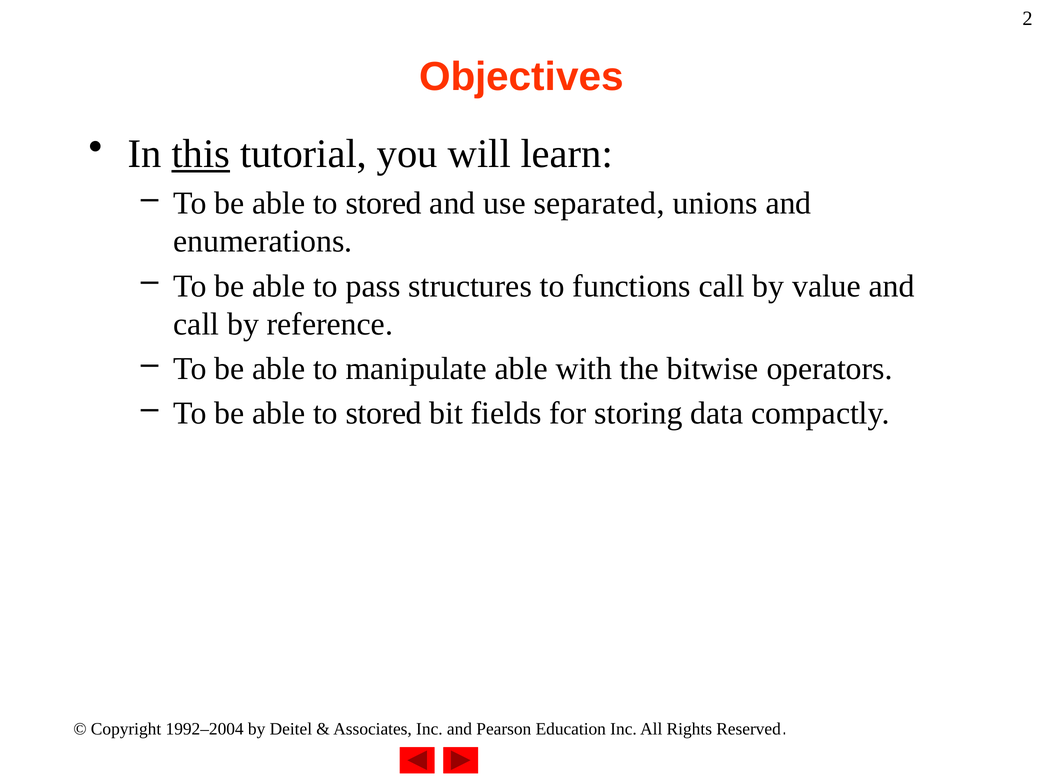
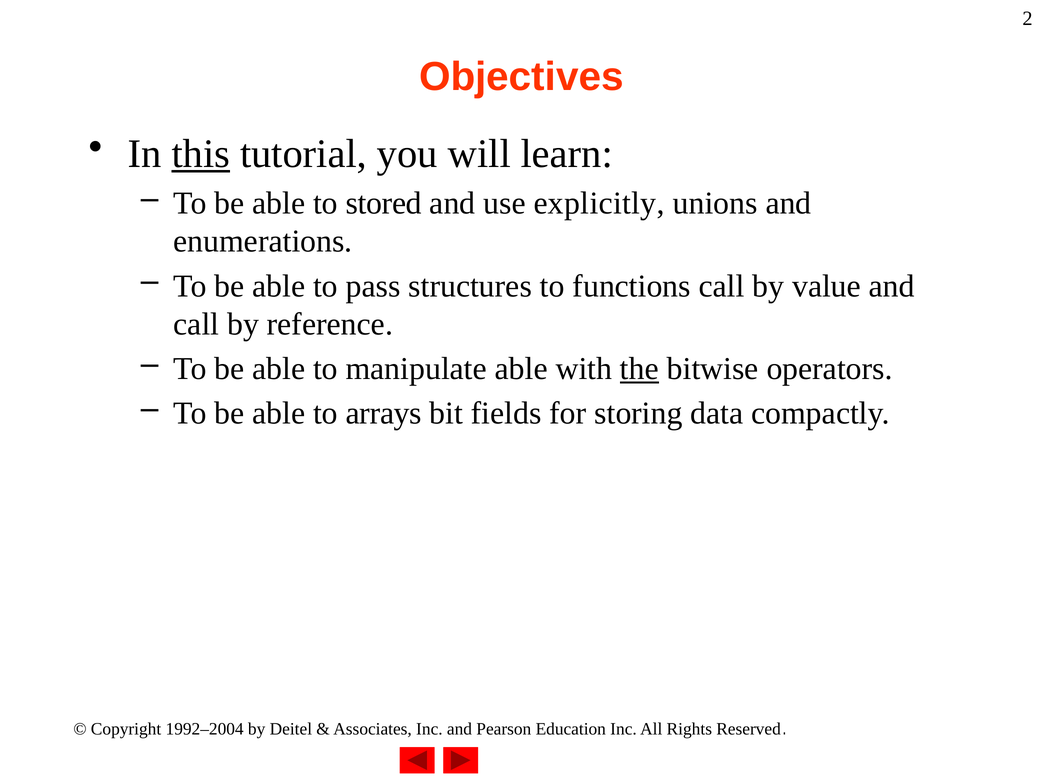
separated: separated -> explicitly
the underline: none -> present
stored at (384, 414): stored -> arrays
